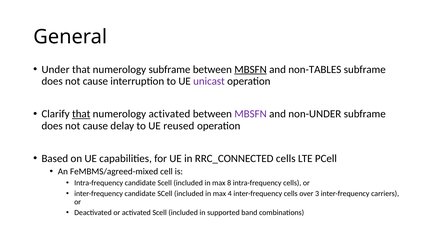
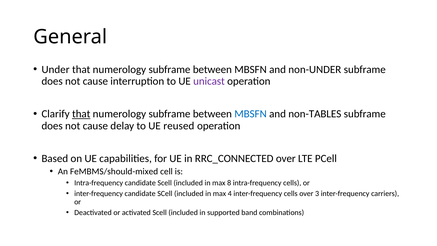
MBSFN at (251, 69) underline: present -> none
non-TABLES: non-TABLES -> non-UNDER
activated at (169, 114): activated -> subframe
MBSFN at (251, 114) colour: purple -> blue
non-UNDER: non-UNDER -> non-TABLES
RRC_CONNECTED cells: cells -> over
FeMBMS/agreed-mixed: FeMBMS/agreed-mixed -> FeMBMS/should-mixed
